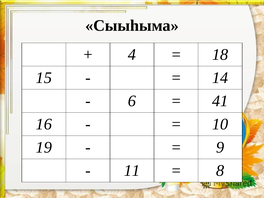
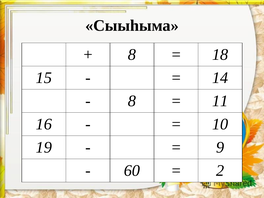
4 at (132, 55): 4 -> 8
6 at (132, 101): 6 -> 8
41: 41 -> 11
11: 11 -> 60
8: 8 -> 2
